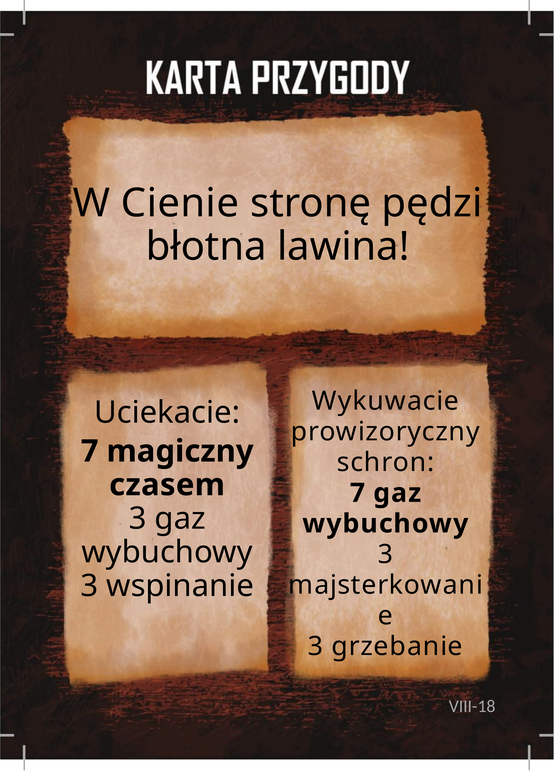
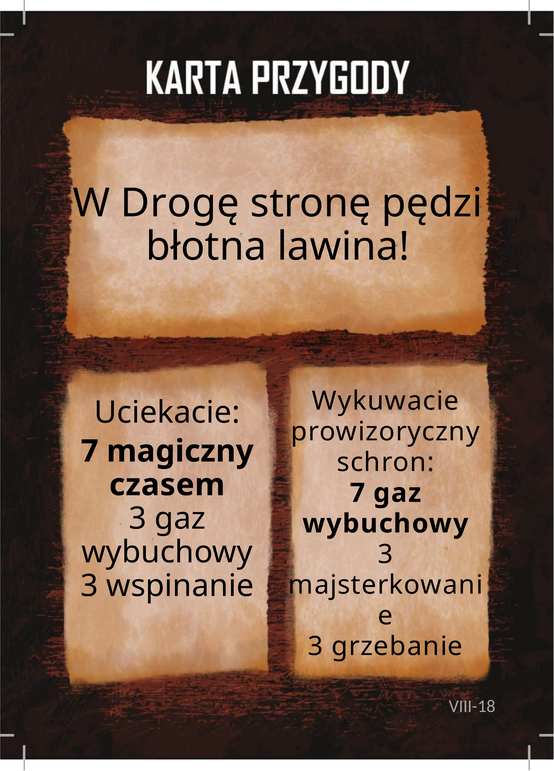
Cienie: Cienie -> Drogę
